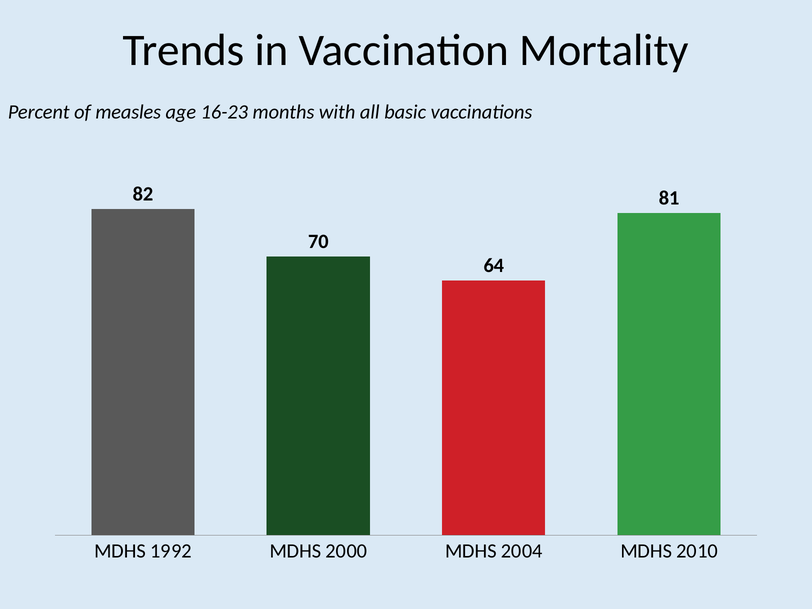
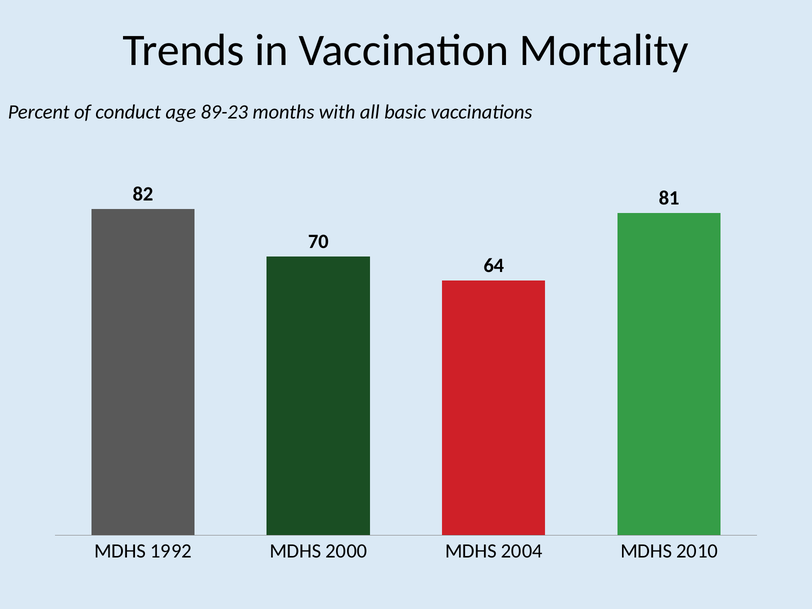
measles: measles -> conduct
16-23: 16-23 -> 89-23
